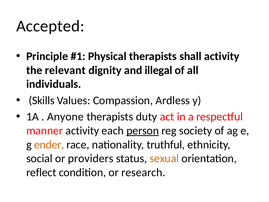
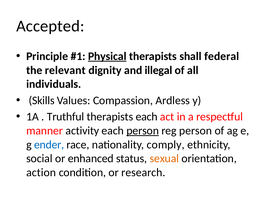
Physical underline: none -> present
shall activity: activity -> federal
Anyone: Anyone -> Truthful
therapists duty: duty -> each
reg society: society -> person
ender colour: orange -> blue
truthful: truthful -> comply
providers: providers -> enhanced
reflect: reflect -> action
